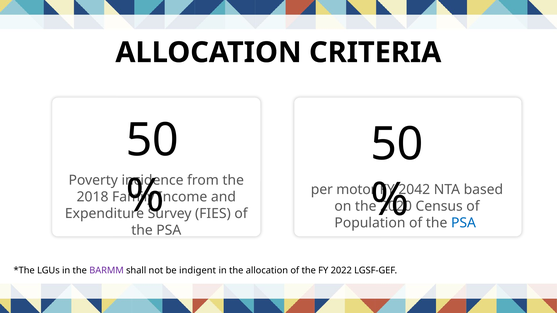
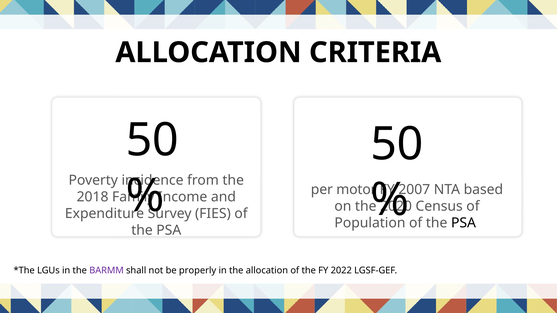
2042: 2042 -> 2007
PSA at (463, 223) colour: blue -> black
indigent: indigent -> properly
